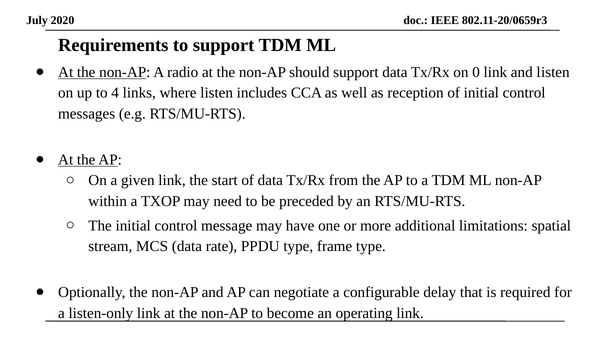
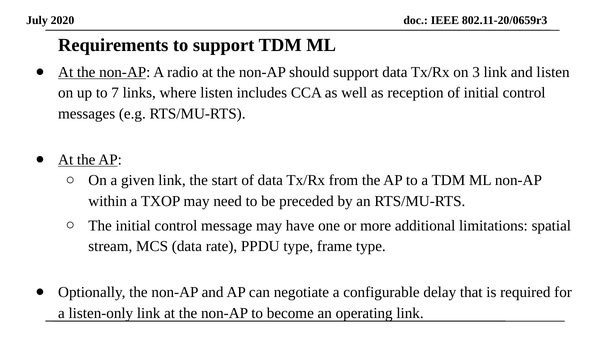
0: 0 -> 3
4: 4 -> 7
